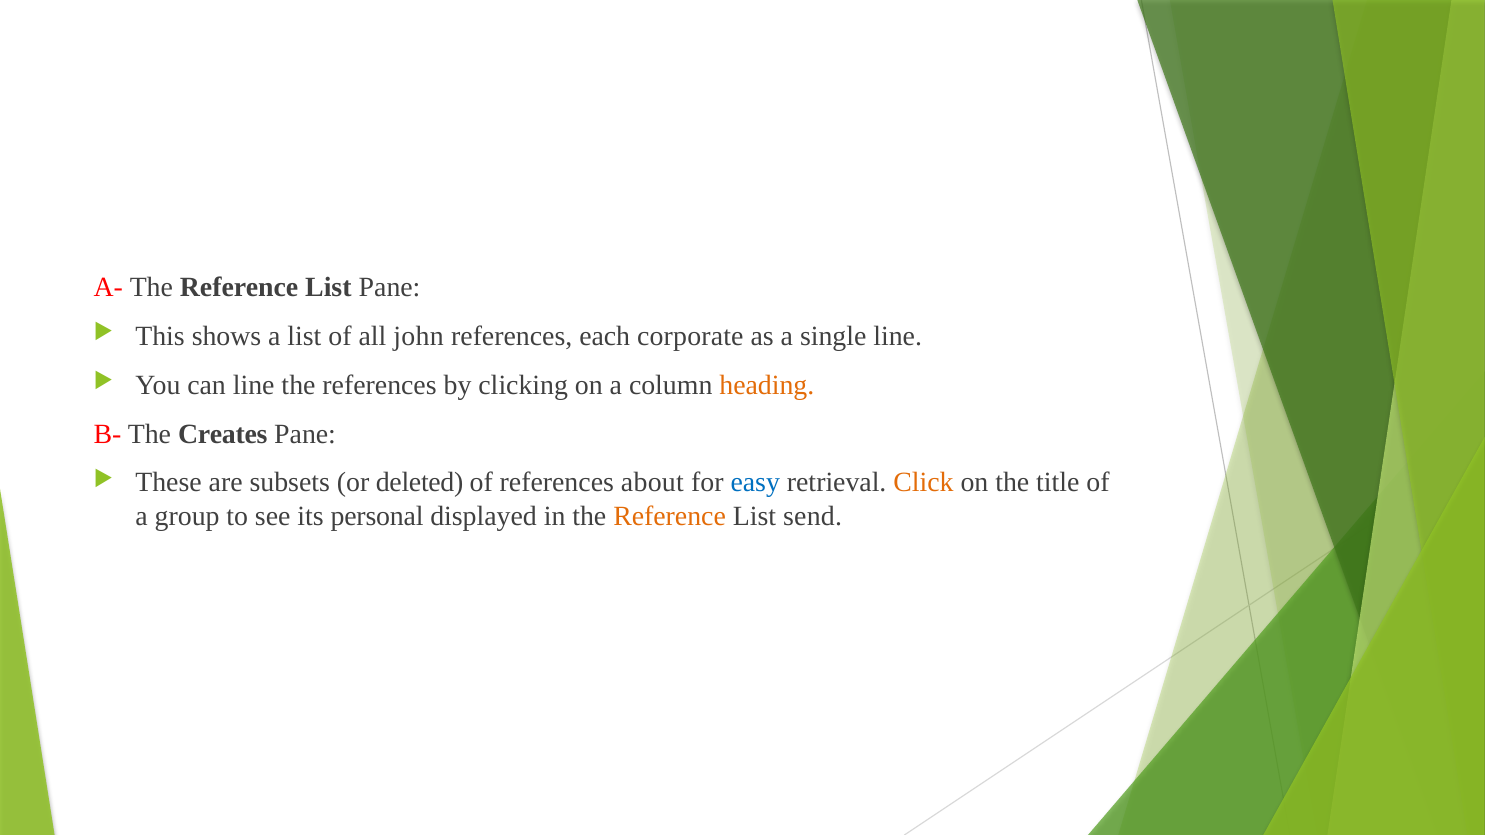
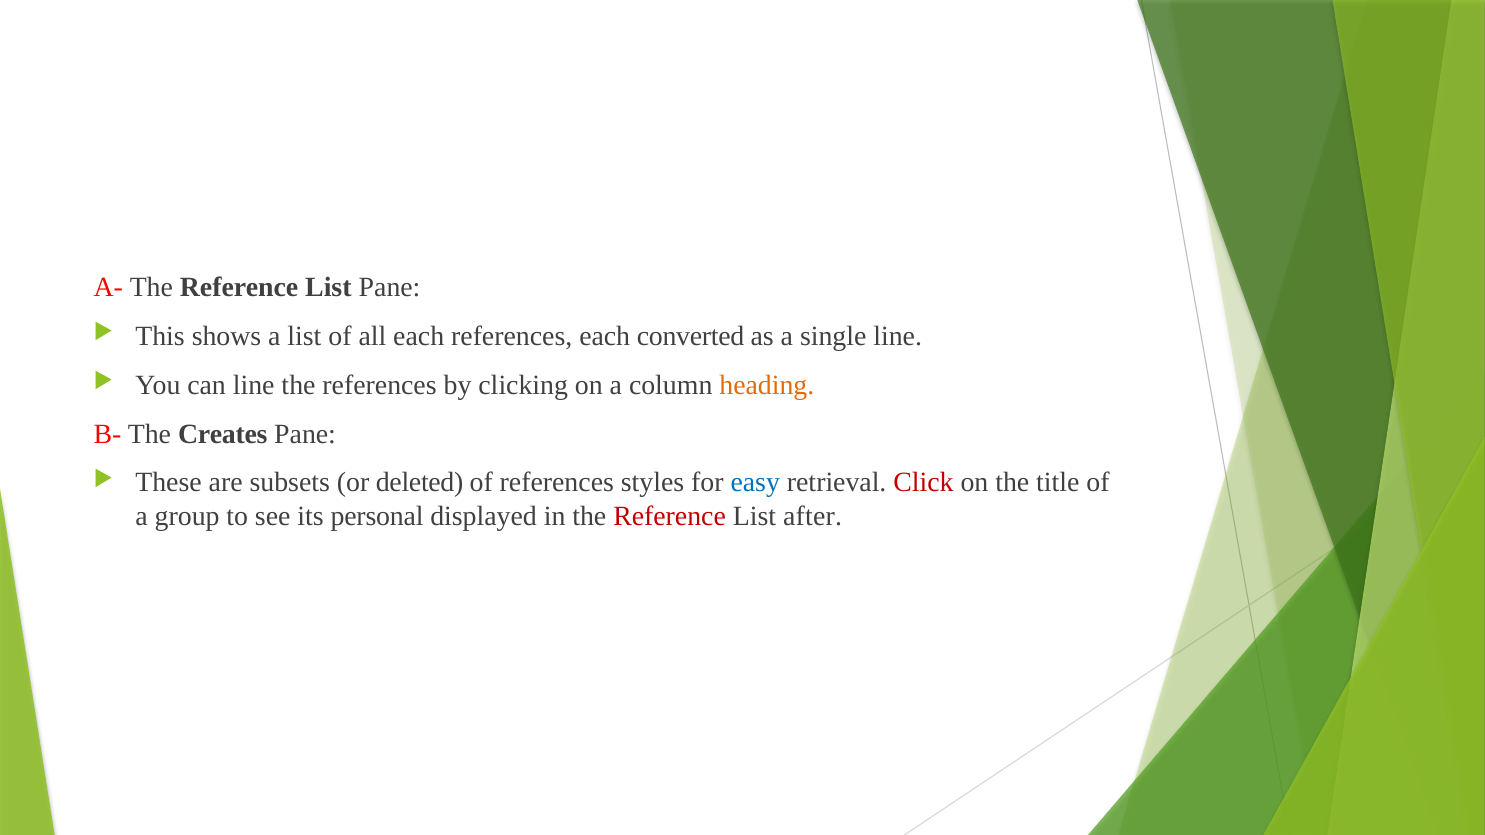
all john: john -> each
corporate: corporate -> converted
about: about -> styles
Click colour: orange -> red
Reference at (670, 516) colour: orange -> red
send: send -> after
